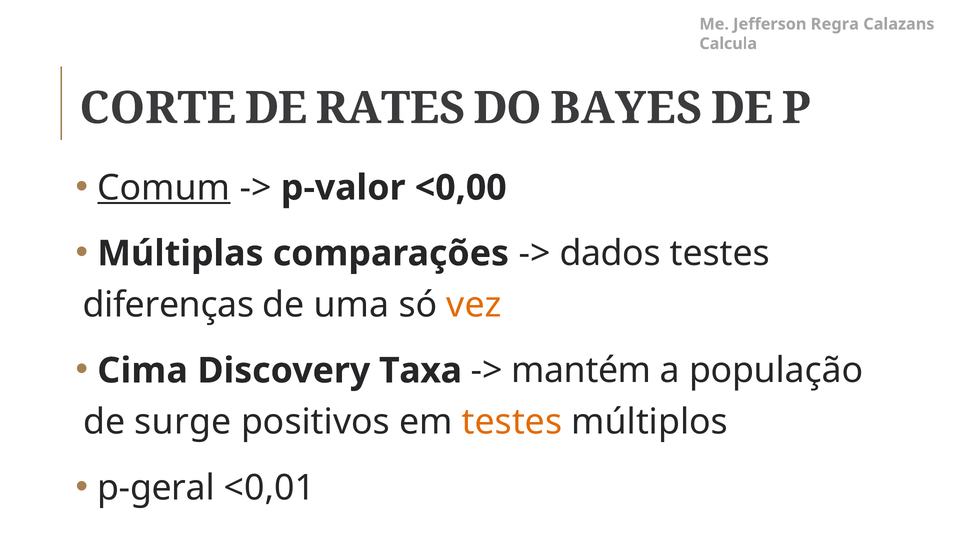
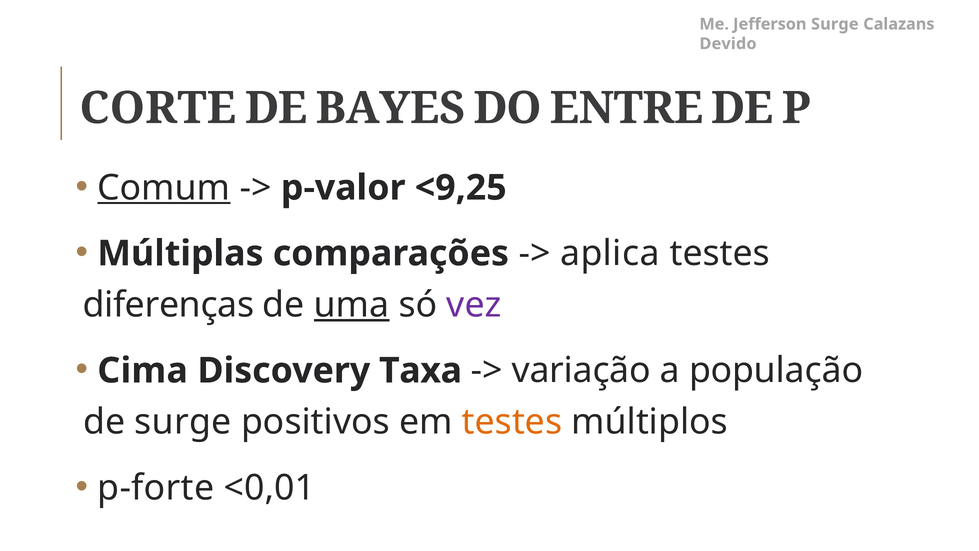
Jefferson Regra: Regra -> Surge
Calcula: Calcula -> Devido
RATES: RATES -> BAYES
BAYES: BAYES -> ENTRE
<0,00: <0,00 -> <9,25
dados: dados -> aplica
uma underline: none -> present
vez colour: orange -> purple
mantém: mantém -> variação
p-geral: p-geral -> p-forte
